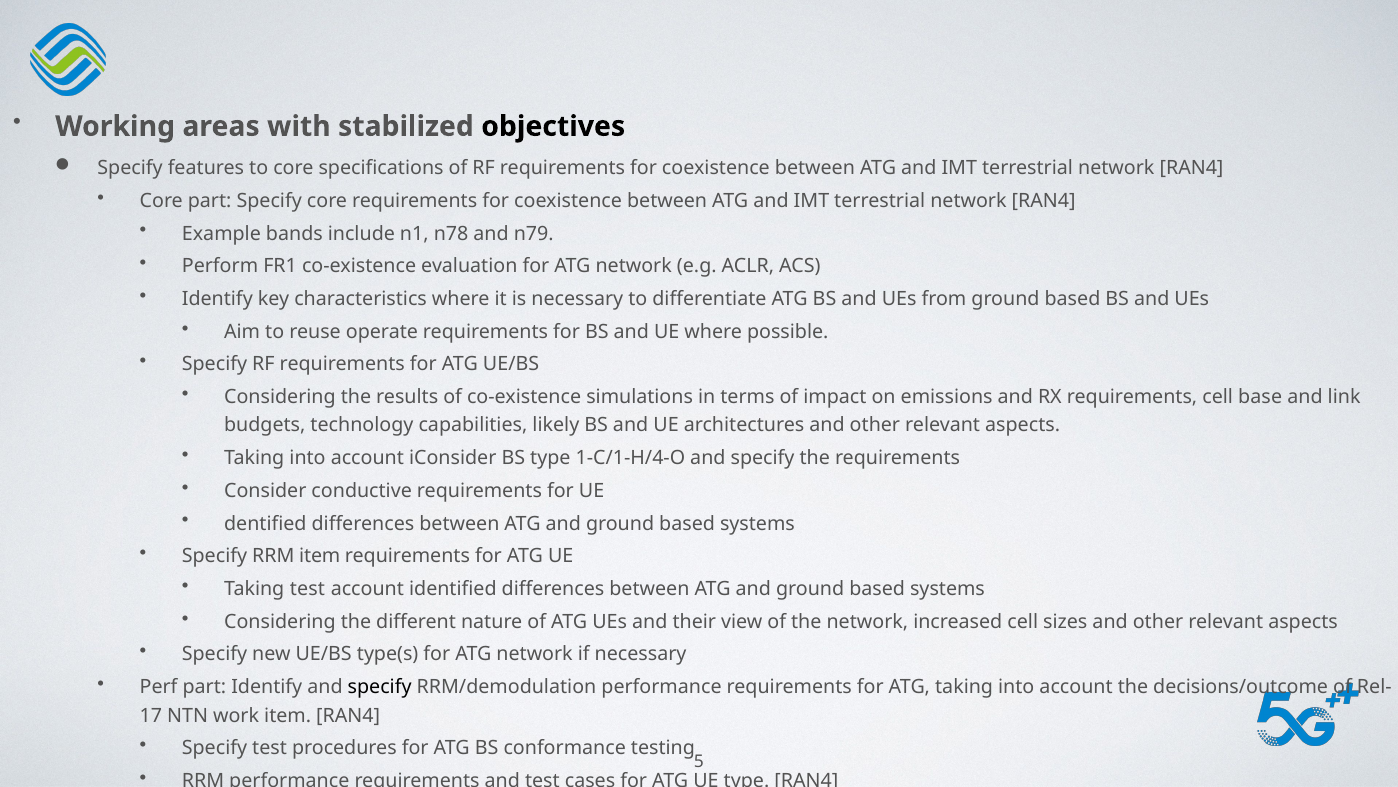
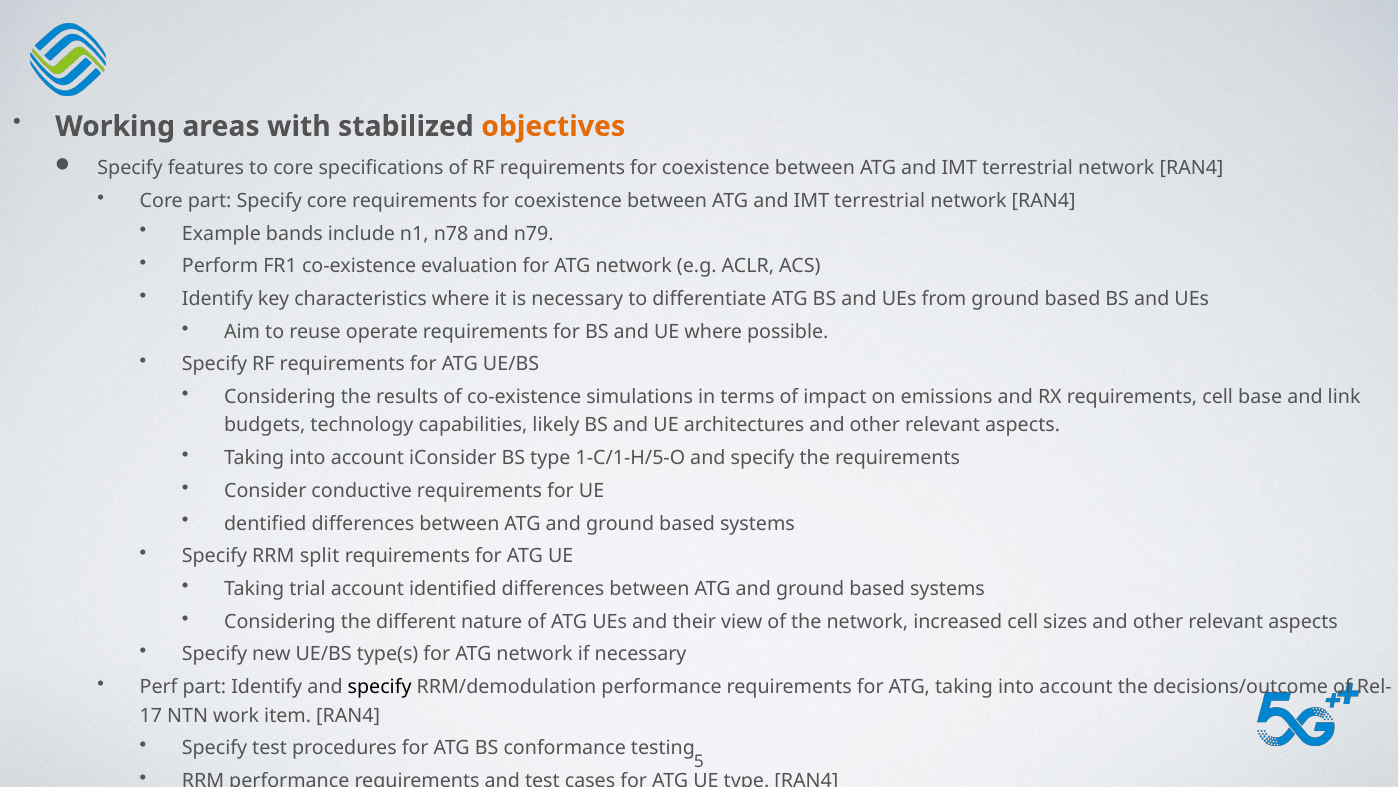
objectives colour: black -> orange
1-C/1-H/4-O: 1-C/1-H/4-O -> 1-C/1-H/5-O
RRM item: item -> split
Taking test: test -> trial
